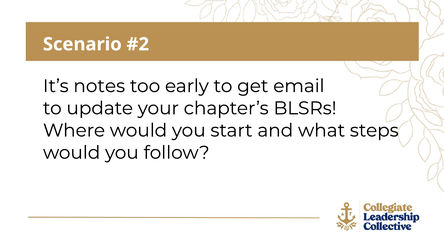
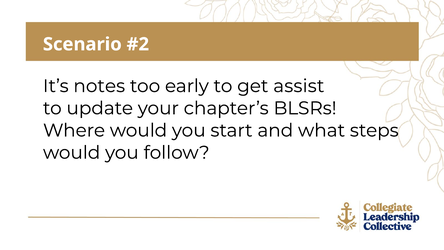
email: email -> assist
